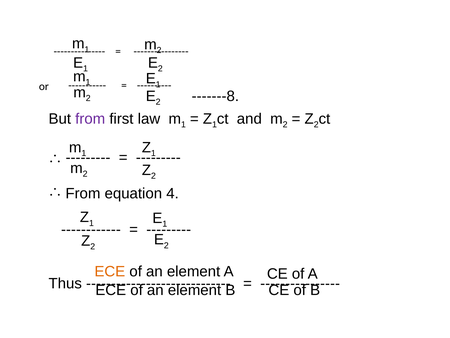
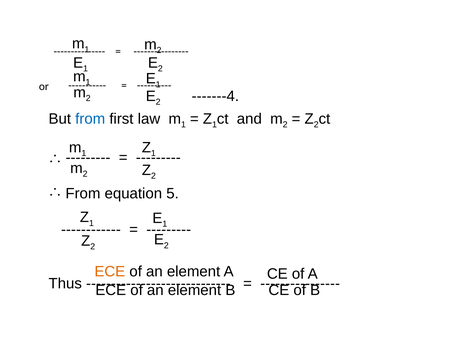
-------8: -------8 -> -------4
from at (90, 119) colour: purple -> blue
4: 4 -> 5
